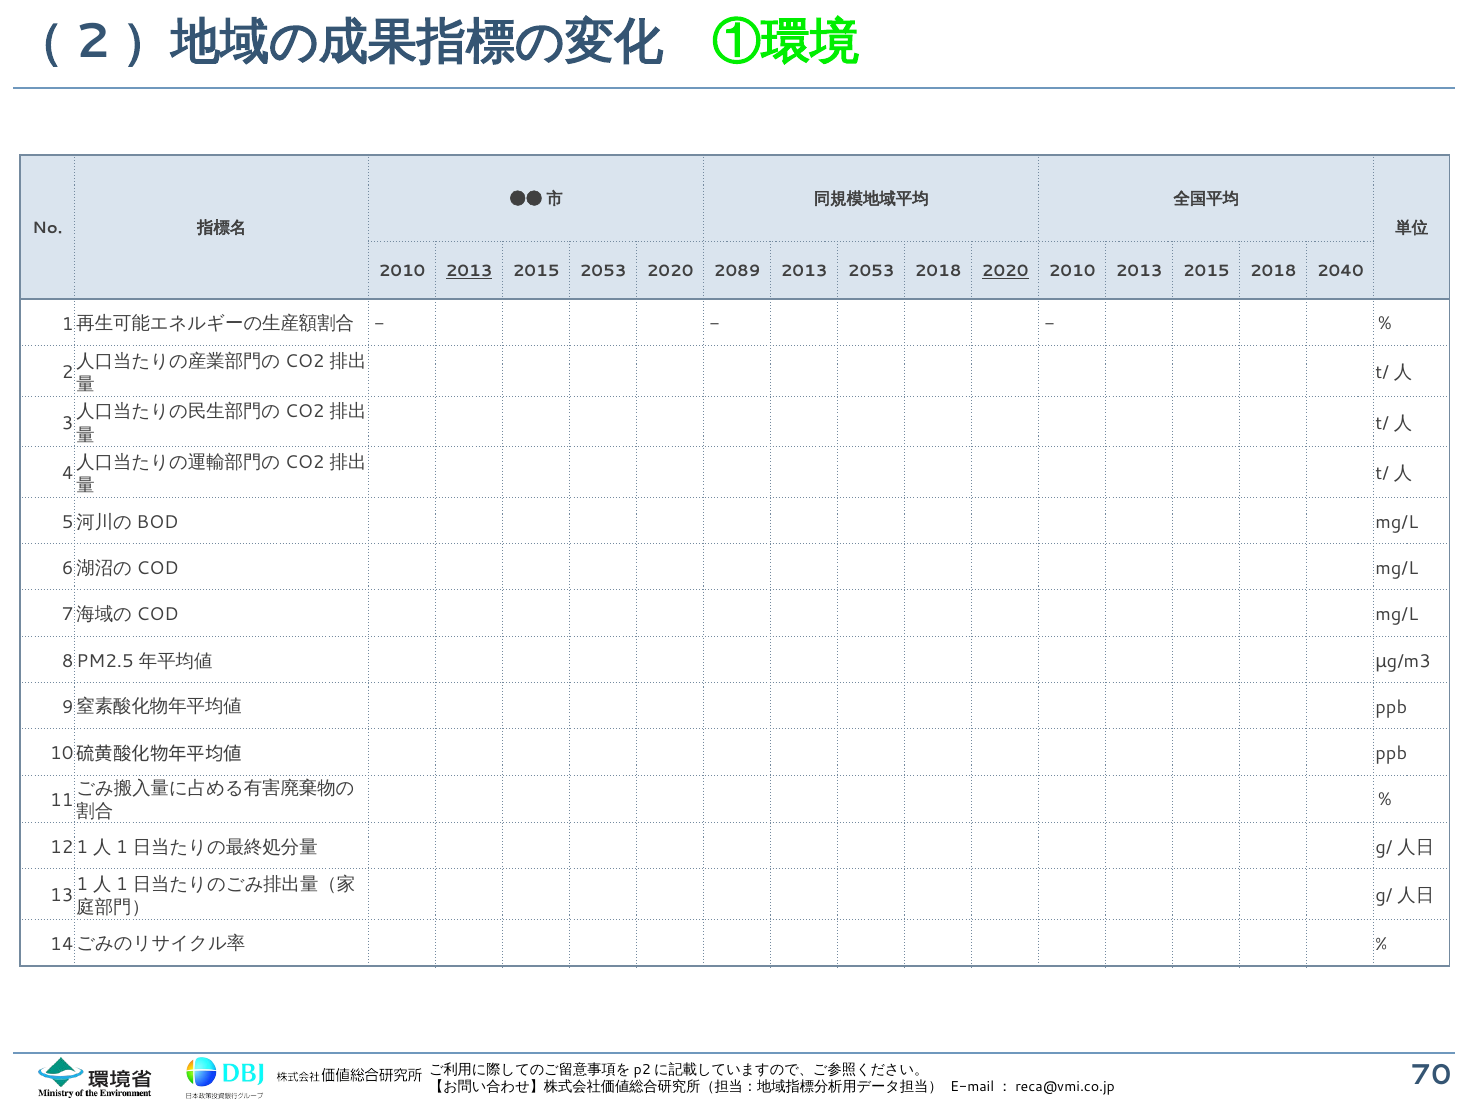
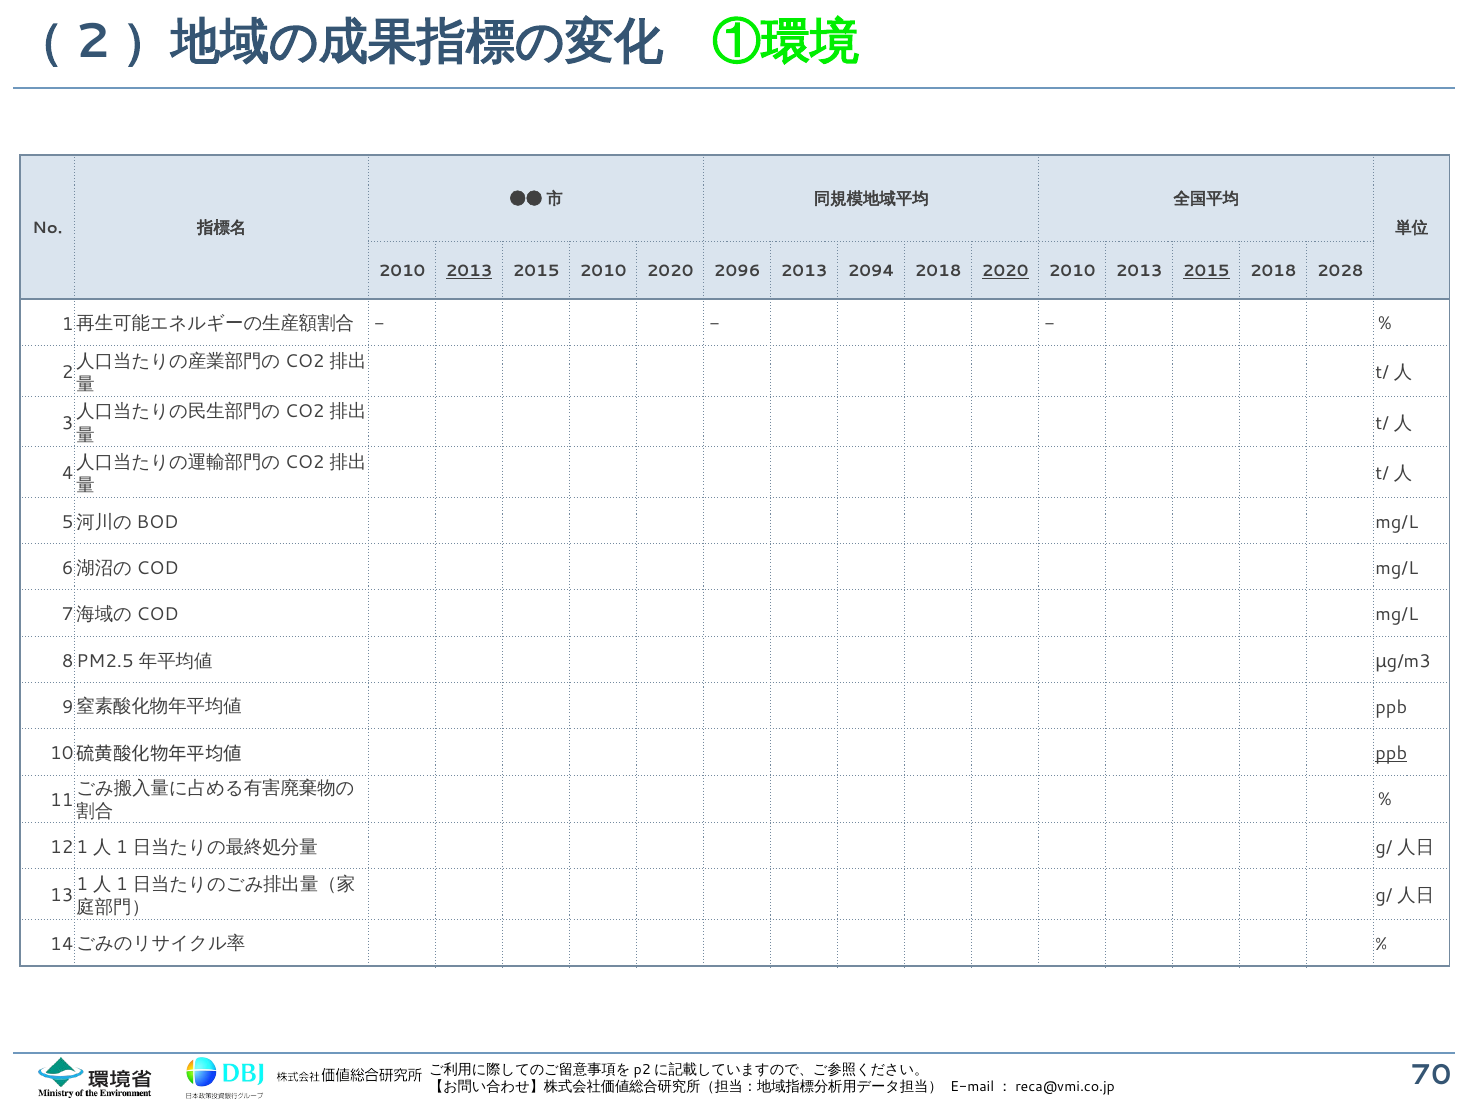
2015 2053: 2053 -> 2010
2089: 2089 -> 2096
2013 2053: 2053 -> 2094
2015 at (1206, 272) underline: none -> present
2040: 2040 -> 2028
ppb at (1391, 754) underline: none -> present
